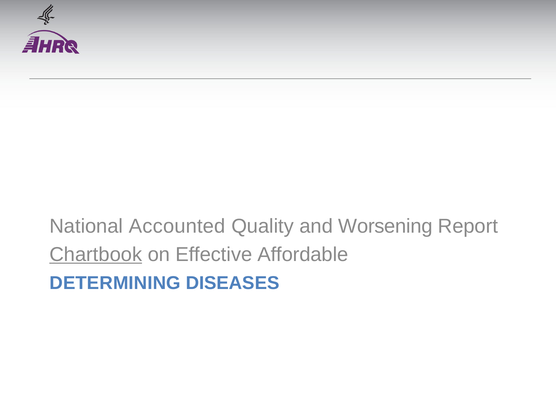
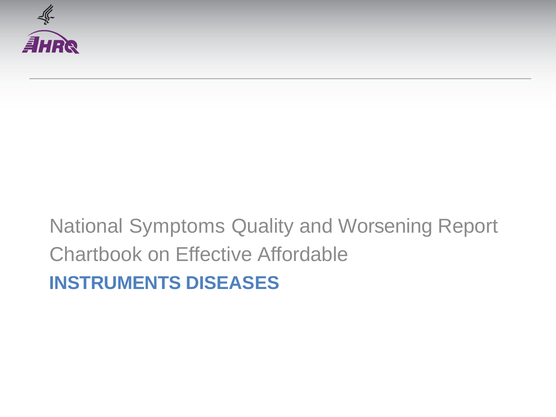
Accounted: Accounted -> Symptoms
Chartbook underline: present -> none
DETERMINING: DETERMINING -> INSTRUMENTS
